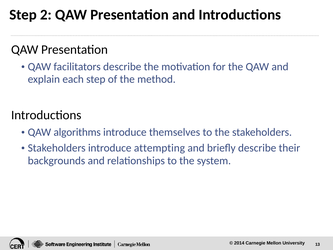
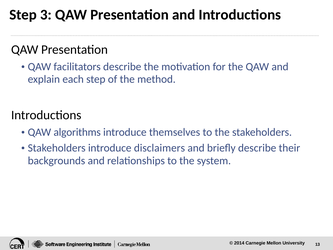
2: 2 -> 3
attempting: attempting -> disclaimers
